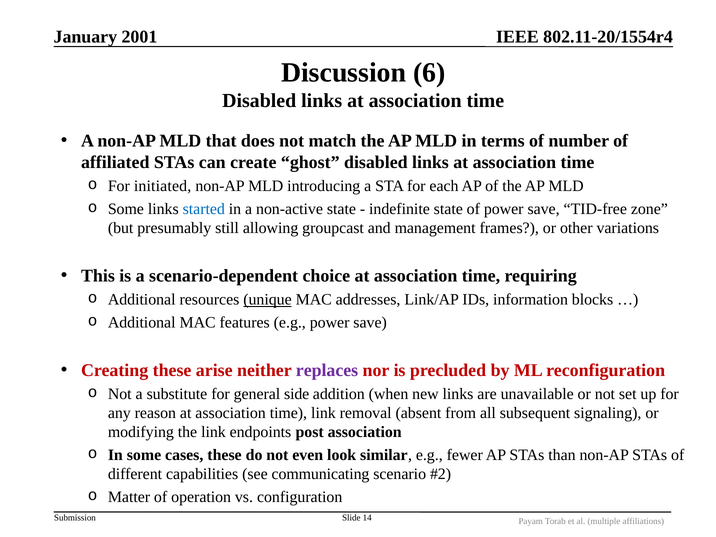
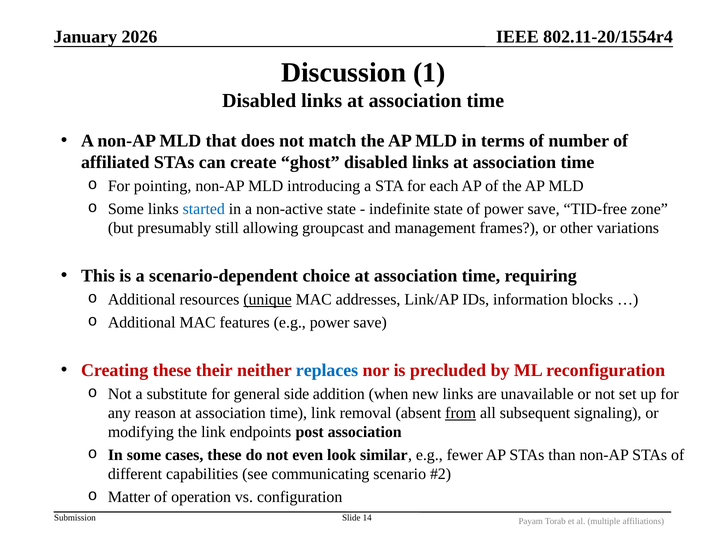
2001: 2001 -> 2026
6: 6 -> 1
initiated: initiated -> pointing
arise: arise -> their
replaces colour: purple -> blue
from underline: none -> present
